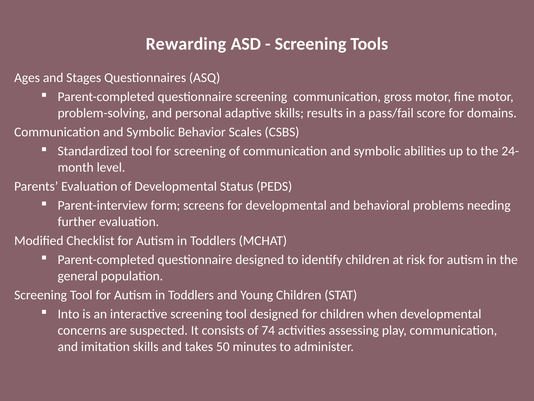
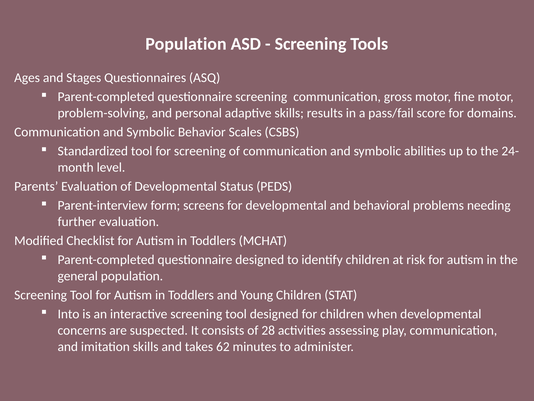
Rewarding at (186, 44): Rewarding -> Population
74: 74 -> 28
50: 50 -> 62
